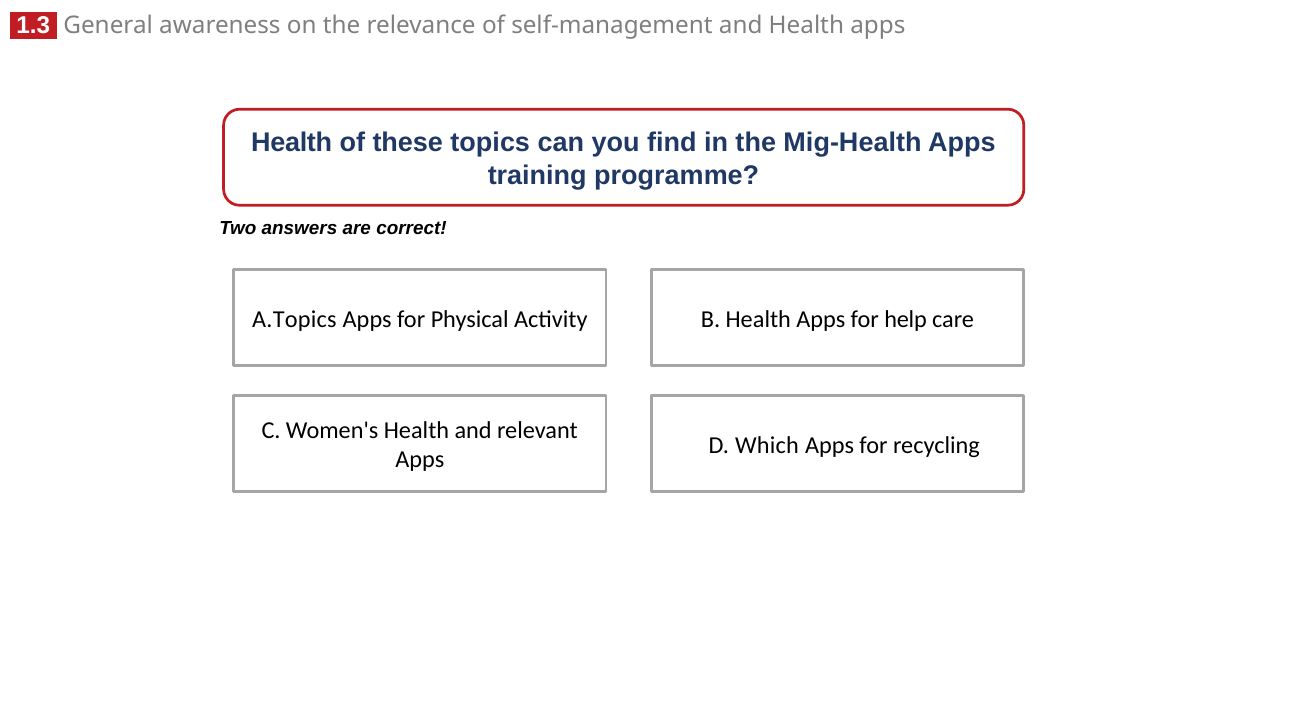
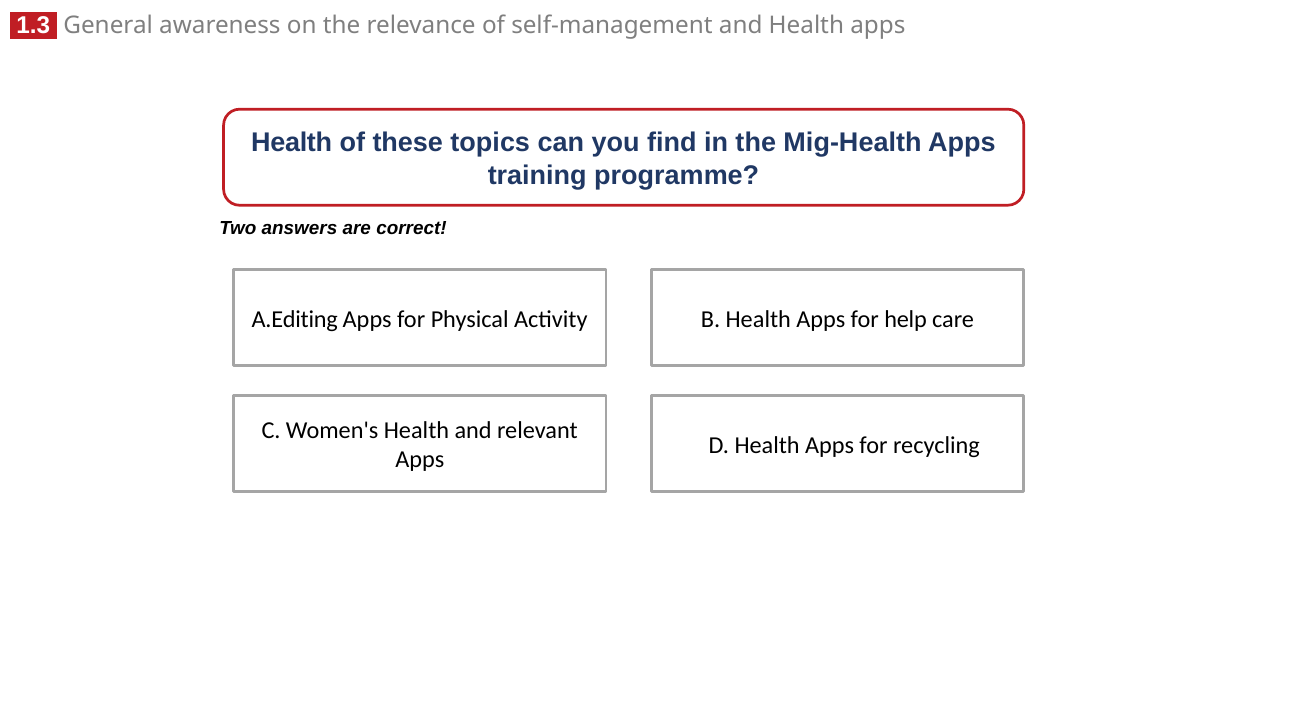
A.Topics: A.Topics -> A.Editing
D Which: Which -> Health
